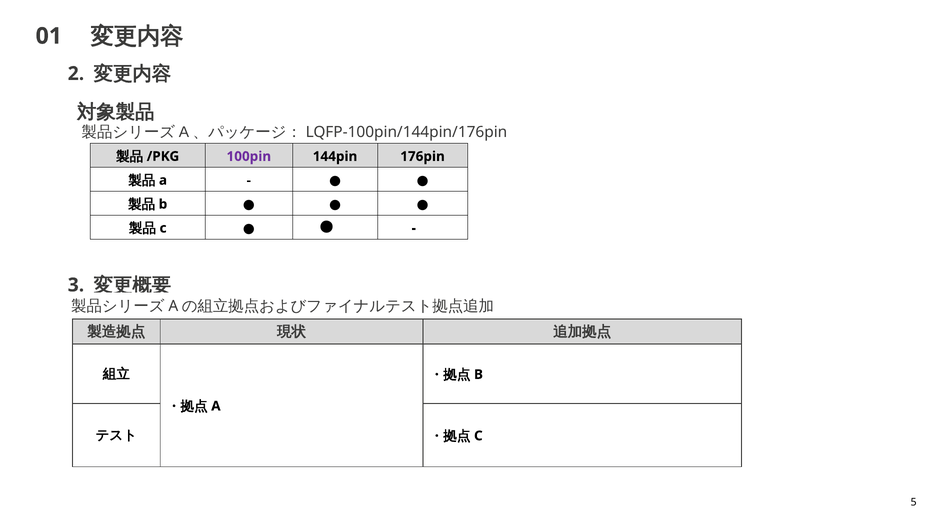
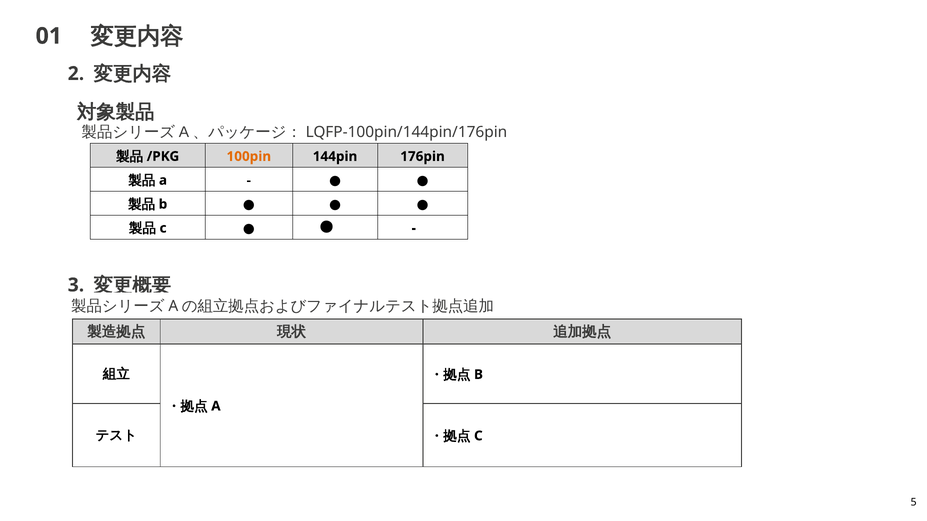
100pin colour: purple -> orange
